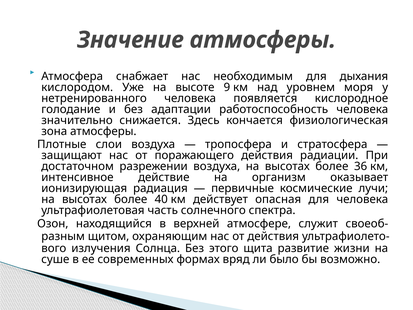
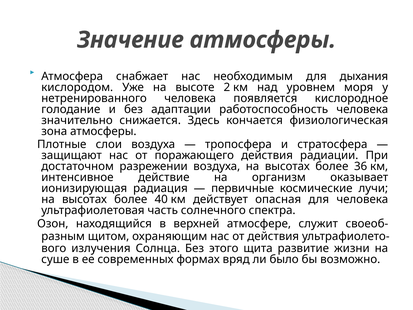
9: 9 -> 2
